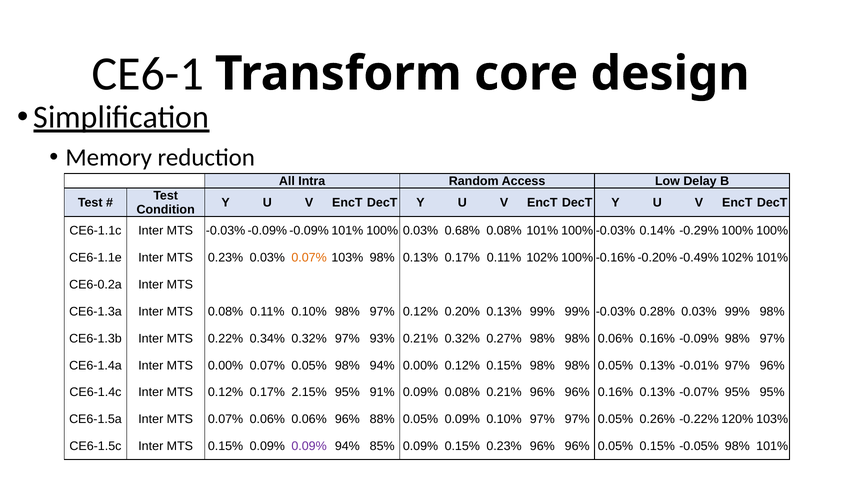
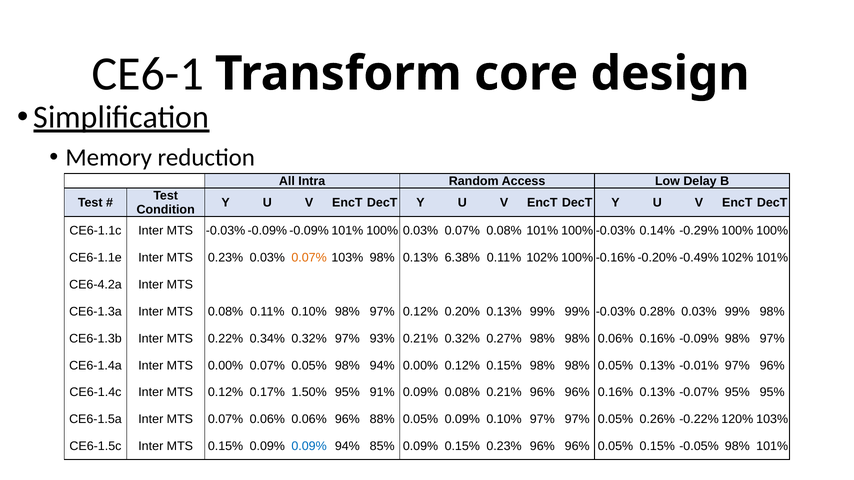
0.68% at (462, 231): 0.68% -> 0.07%
0.13% 0.17%: 0.17% -> 6.38%
CE6-0.2a: CE6-0.2a -> CE6-4.2a
2.15%: 2.15% -> 1.50%
0.09% at (309, 447) colour: purple -> blue
